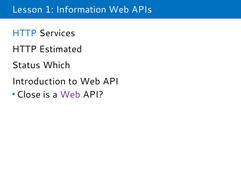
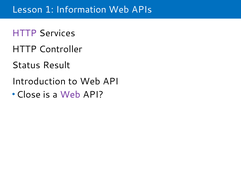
HTTP at (24, 33) colour: blue -> purple
Estimated: Estimated -> Controller
Which: Which -> Result
